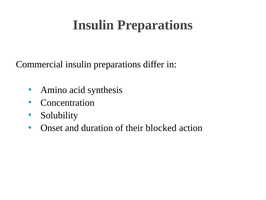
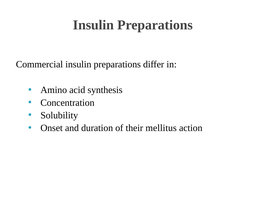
blocked: blocked -> mellitus
